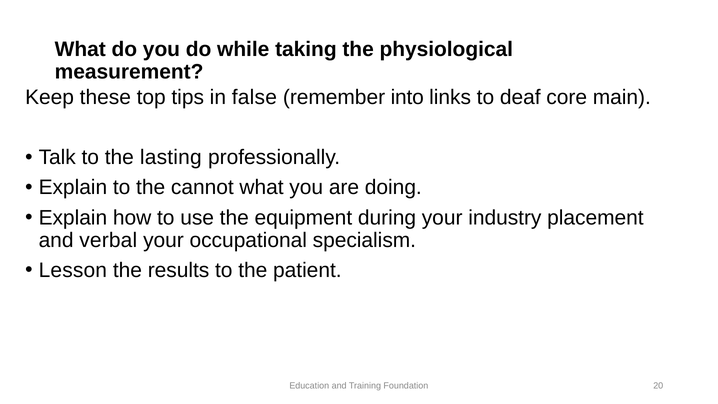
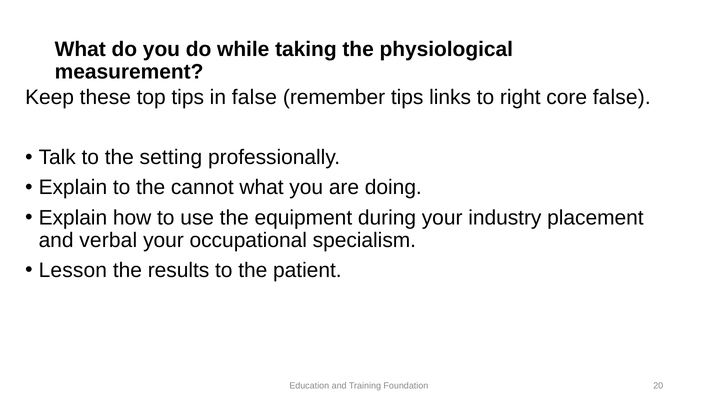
remember into: into -> tips
deaf: deaf -> right
core main: main -> false
lasting: lasting -> setting
